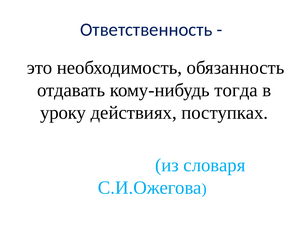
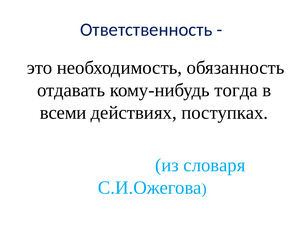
уроку: уроку -> всеми
